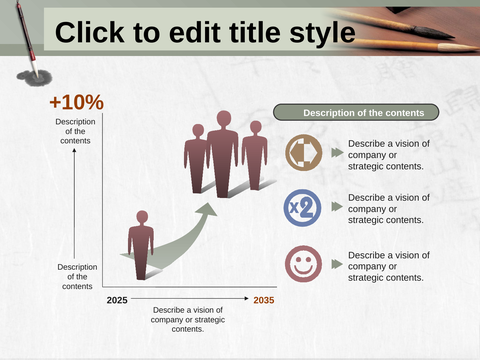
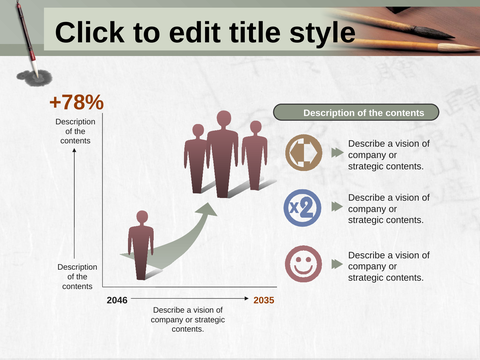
+10%: +10% -> +78%
2025: 2025 -> 2046
